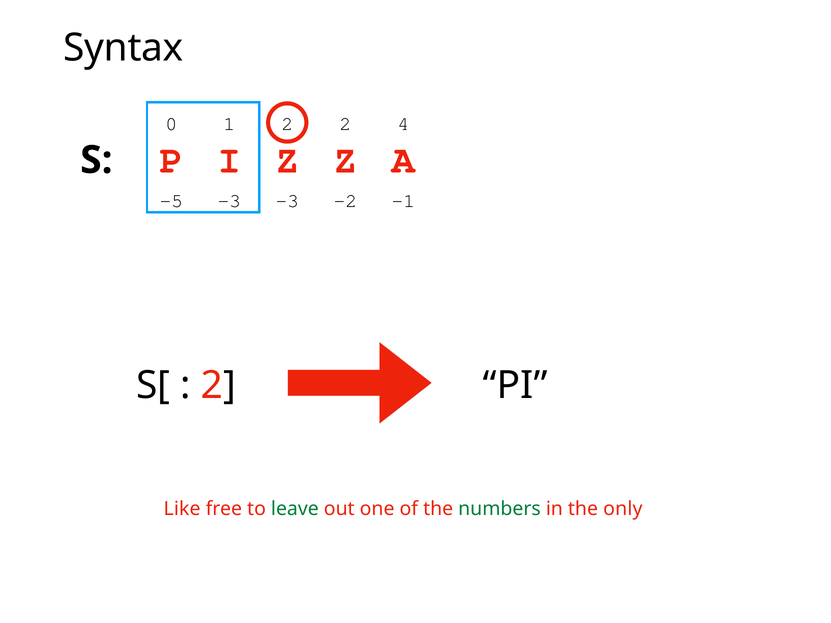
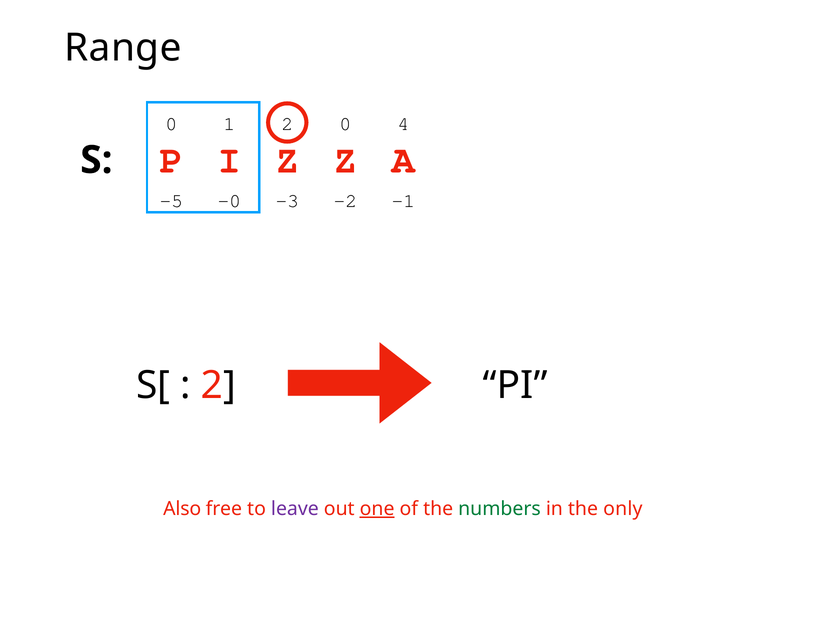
Syntax: Syntax -> Range
2 2: 2 -> 0
-5 -3: -3 -> -0
Like: Like -> Also
leave colour: green -> purple
one underline: none -> present
